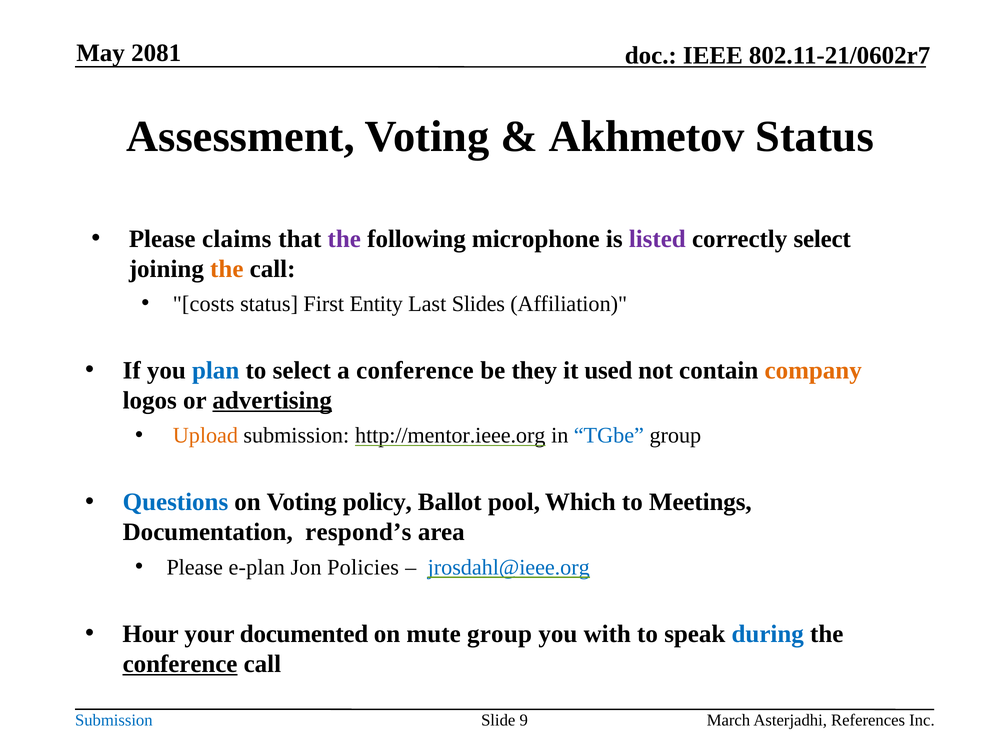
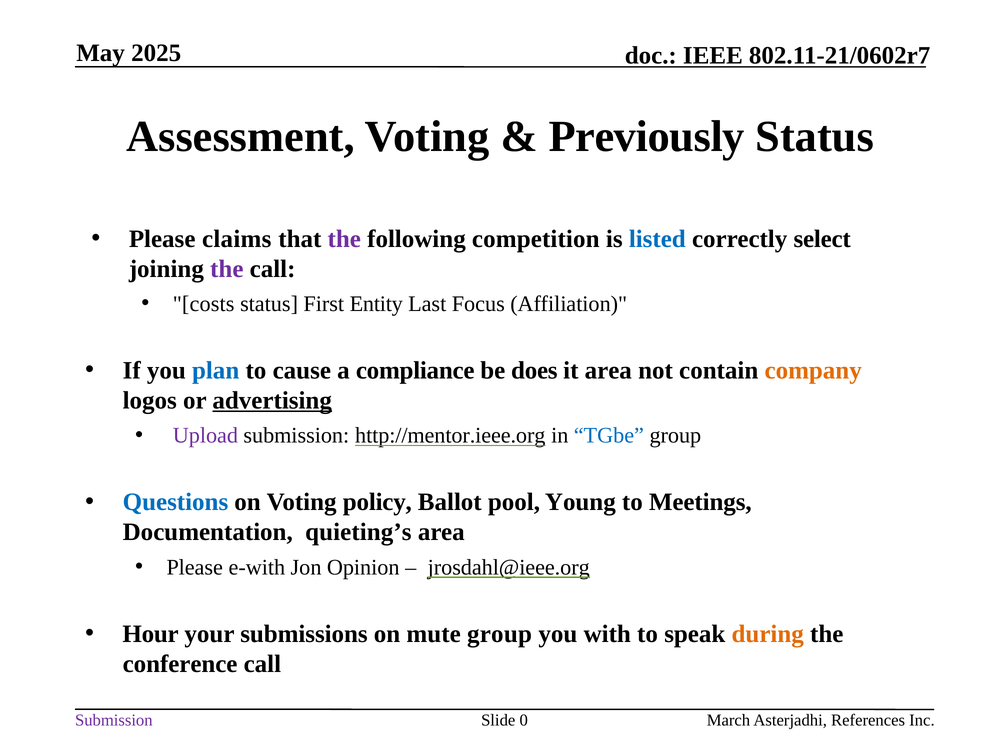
2081: 2081 -> 2025
Akhmetov: Akhmetov -> Previously
microphone: microphone -> competition
listed colour: purple -> blue
the at (227, 269) colour: orange -> purple
Slides: Slides -> Focus
to select: select -> cause
a conference: conference -> compliance
they: they -> does
it used: used -> area
Upload colour: orange -> purple
Which: Which -> Young
respond’s: respond’s -> quieting’s
e-plan: e-plan -> e-with
Policies: Policies -> Opinion
jrosdahl@ieee.org colour: blue -> black
documented: documented -> submissions
during colour: blue -> orange
conference at (180, 664) underline: present -> none
Submission at (114, 720) colour: blue -> purple
9: 9 -> 0
